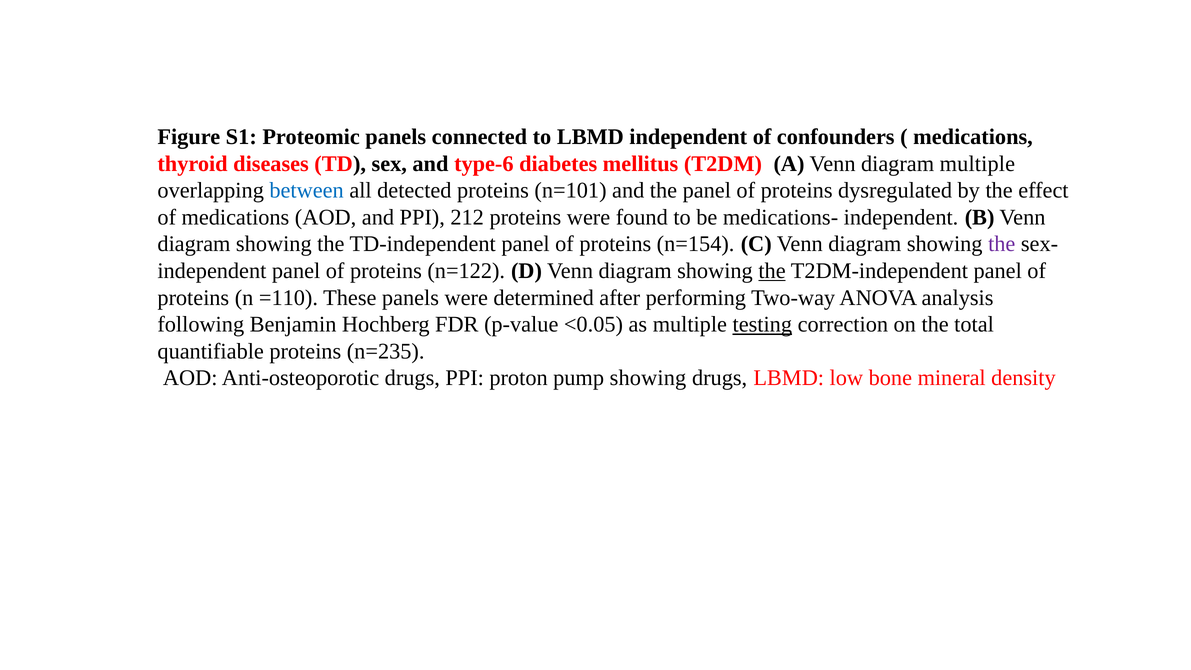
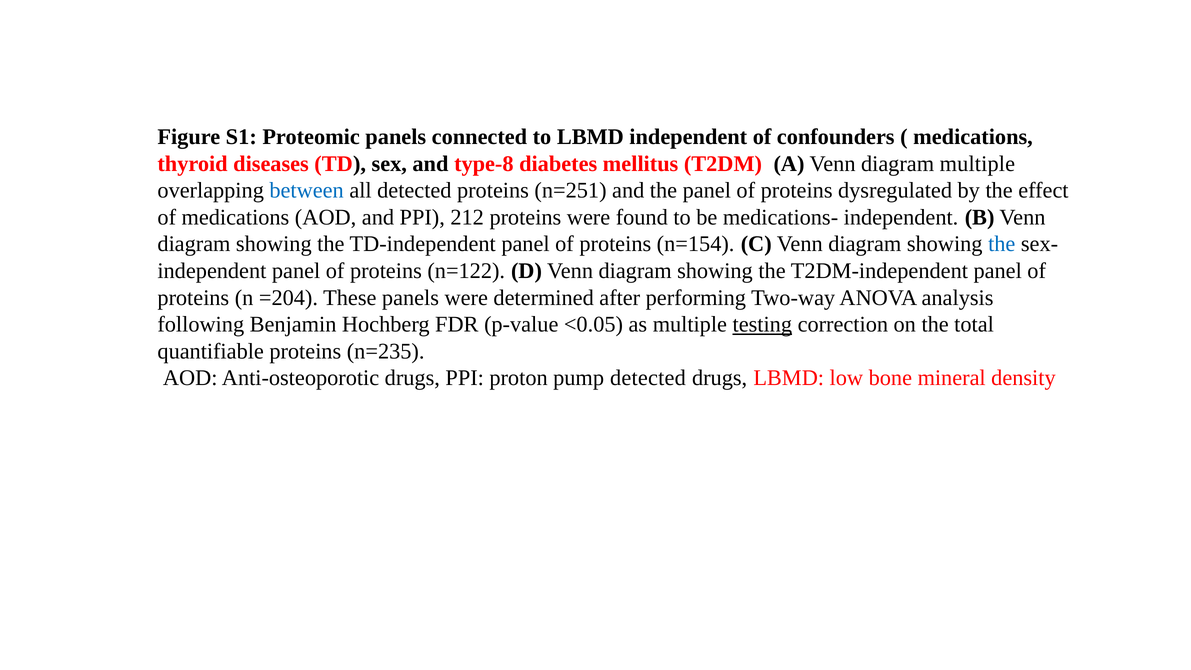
type-6: type-6 -> type-8
n=101: n=101 -> n=251
the at (1002, 244) colour: purple -> blue
the at (772, 271) underline: present -> none
=110: =110 -> =204
pump showing: showing -> detected
